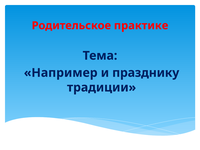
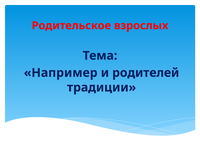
практике: практике -> взрослых
празднику: празднику -> родителей
